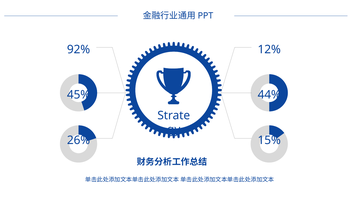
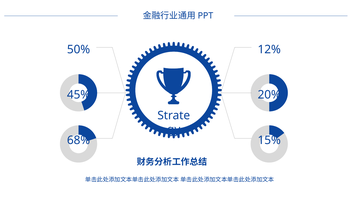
92%: 92% -> 50%
44%: 44% -> 20%
26%: 26% -> 68%
